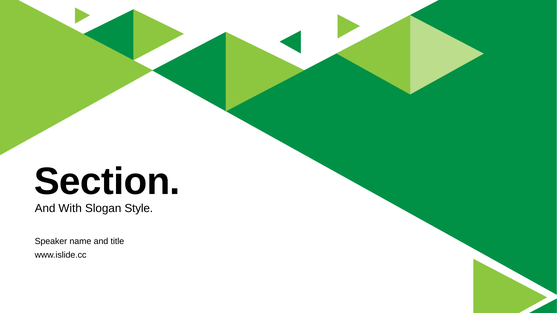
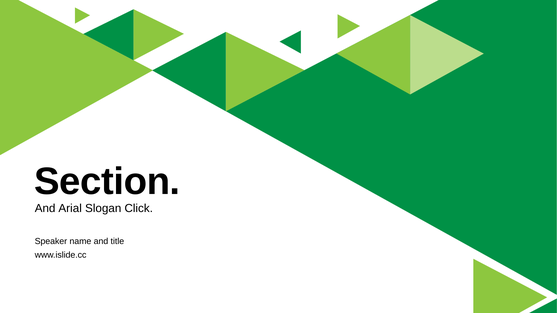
With: With -> Arial
Style: Style -> Click
